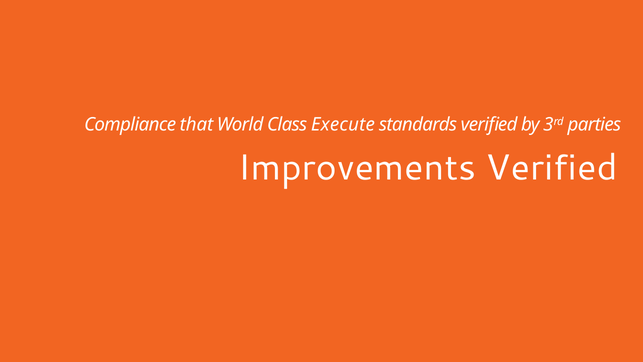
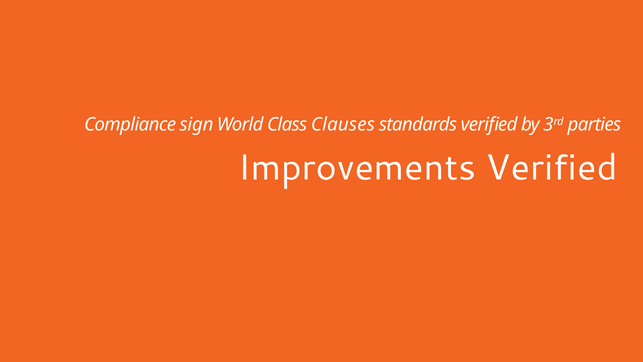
that: that -> sign
Execute: Execute -> Clauses
